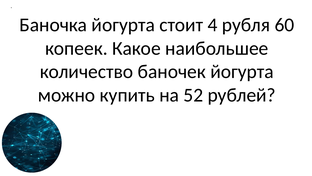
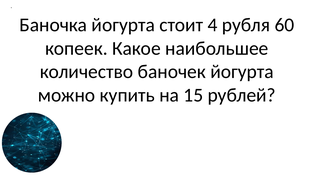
52: 52 -> 15
